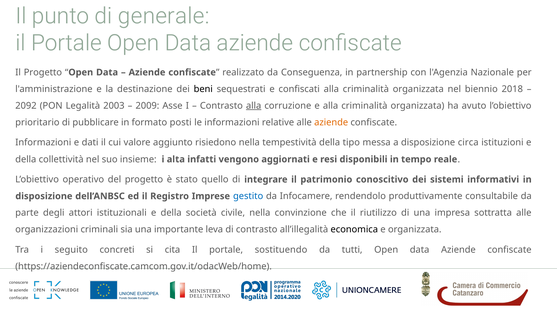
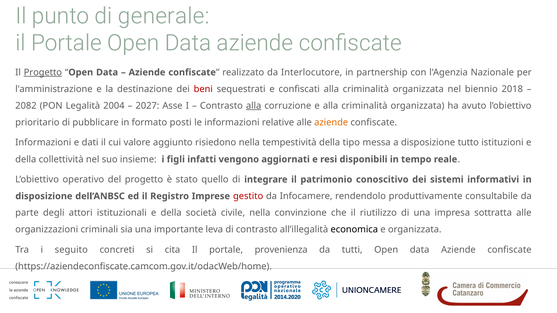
Progetto at (43, 72) underline: none -> present
Conseguenza: Conseguenza -> Interlocutore
beni colour: black -> red
2092: 2092 -> 2082
2003: 2003 -> 2004
2009: 2009 -> 2027
circa: circa -> tutto
alta: alta -> figli
gestito colour: blue -> red
sostituendo: sostituendo -> provenienza
